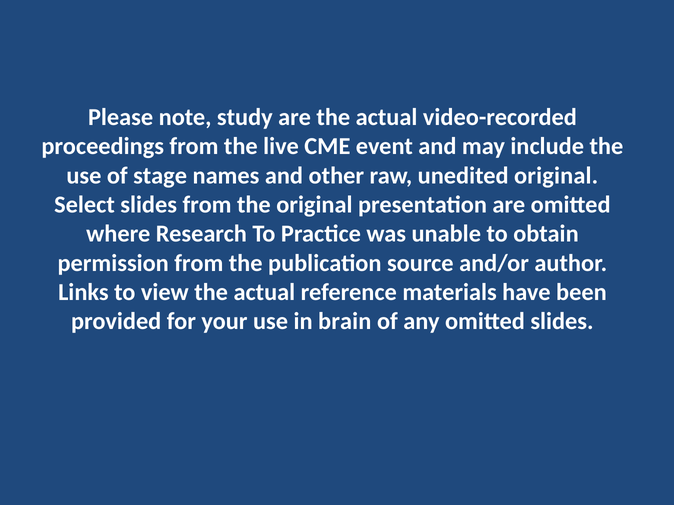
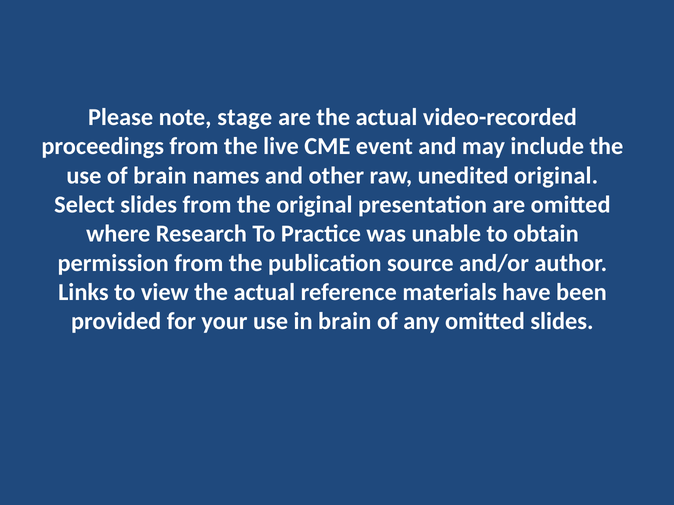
study: study -> stage
of stage: stage -> brain
